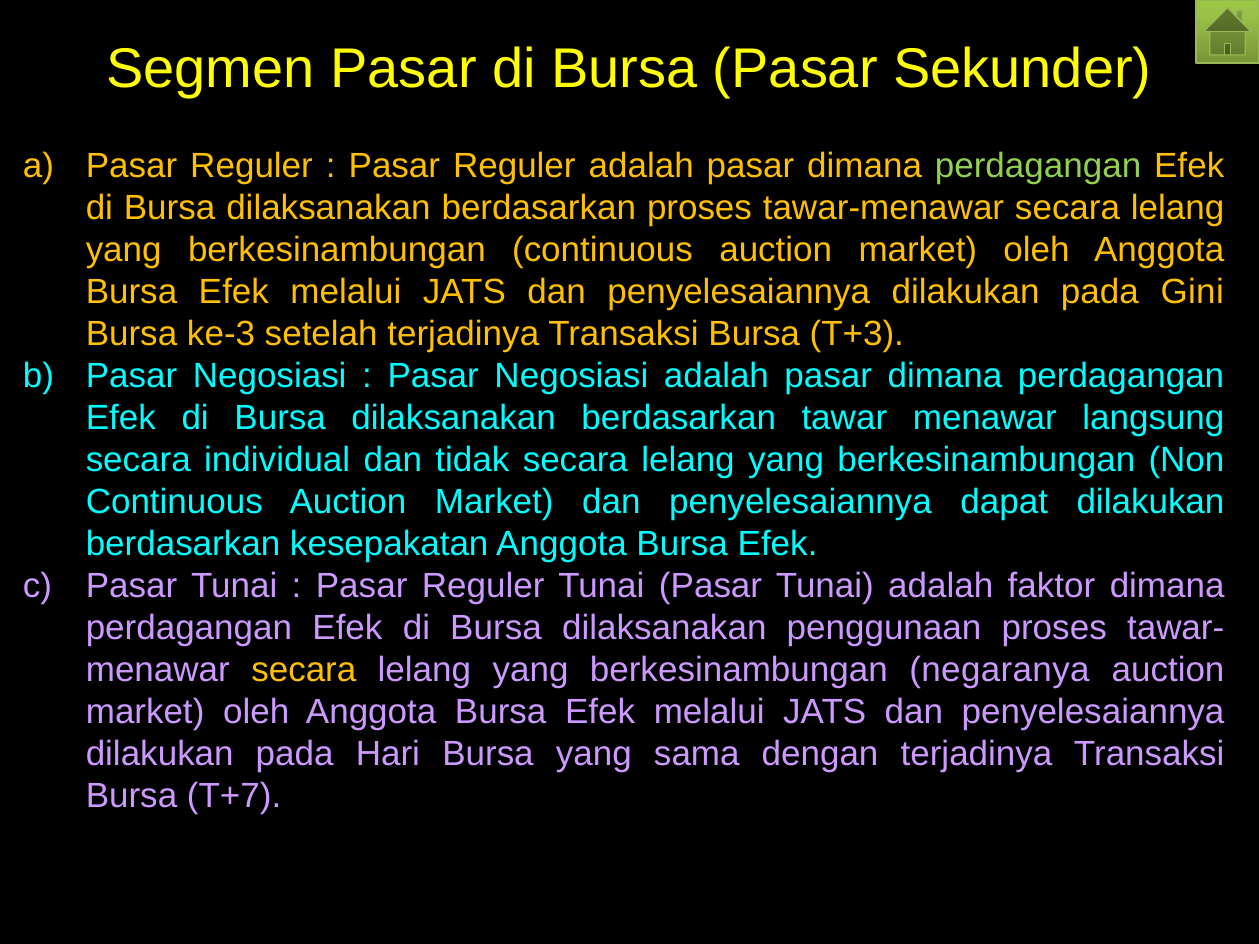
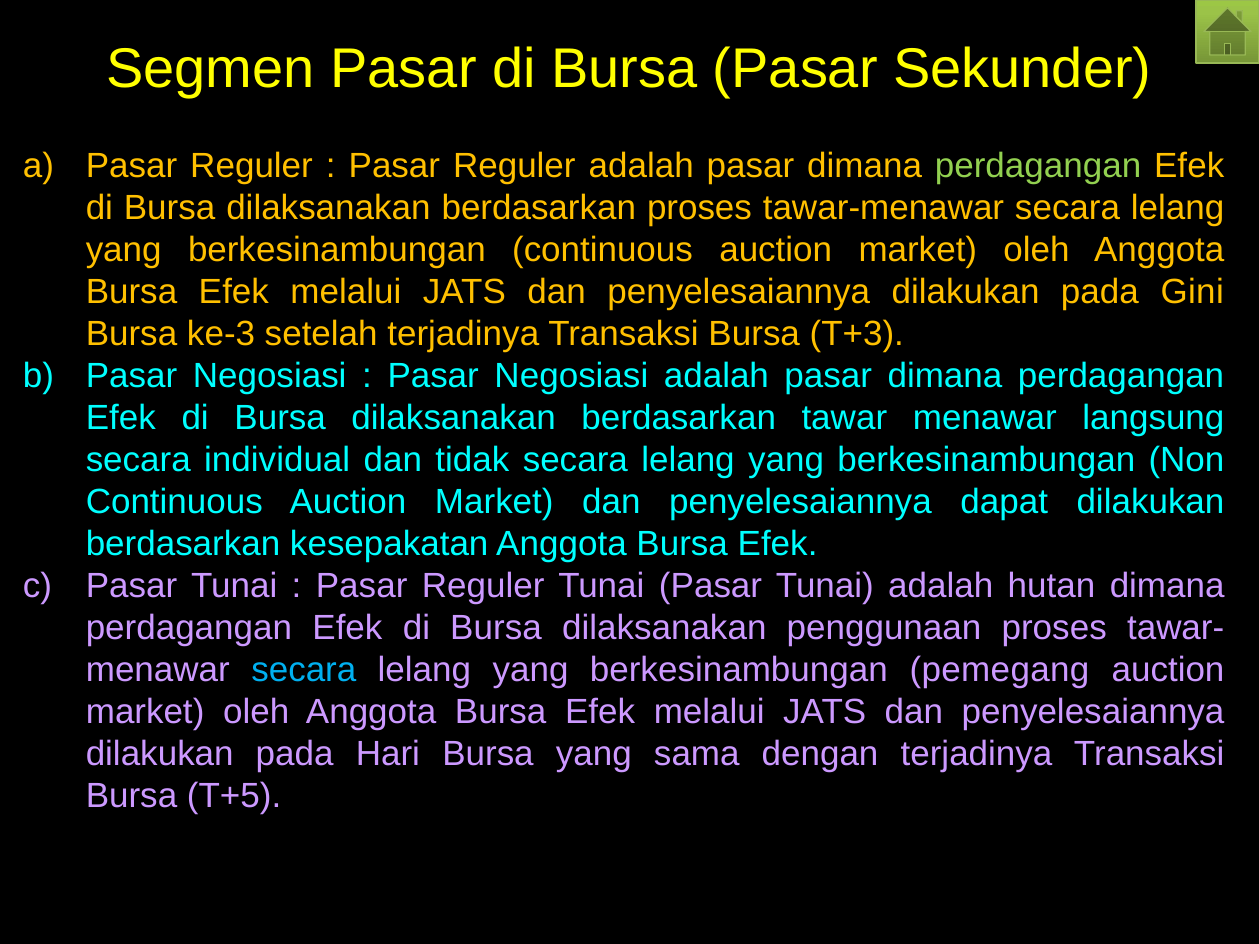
faktor: faktor -> hutan
secara at (304, 670) colour: yellow -> light blue
negaranya: negaranya -> pemegang
T+7: T+7 -> T+5
